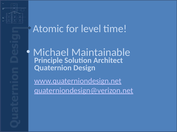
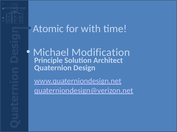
level: level -> with
Maintainable: Maintainable -> Modification
